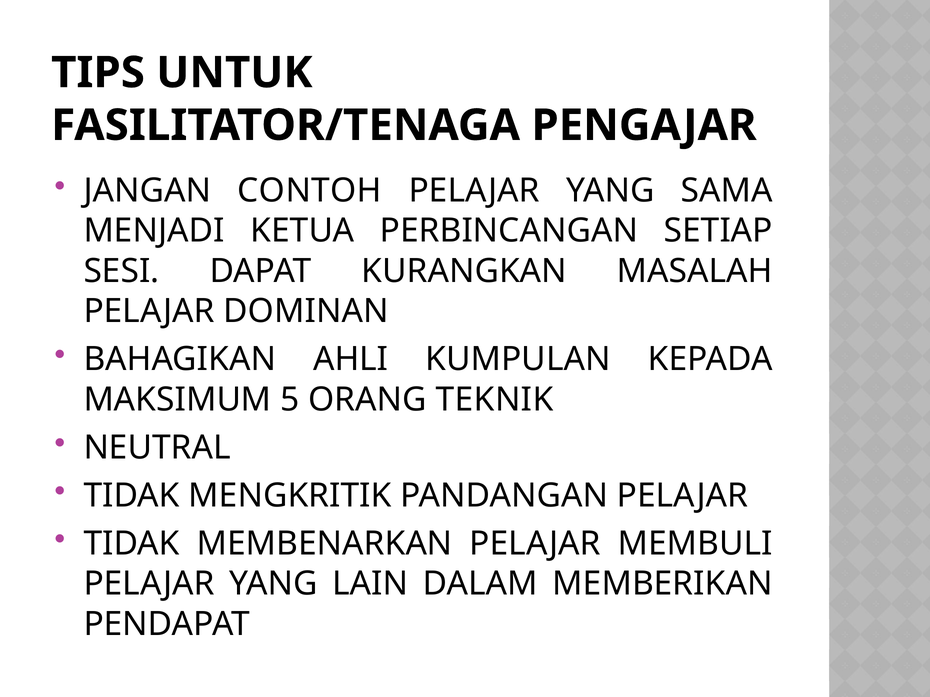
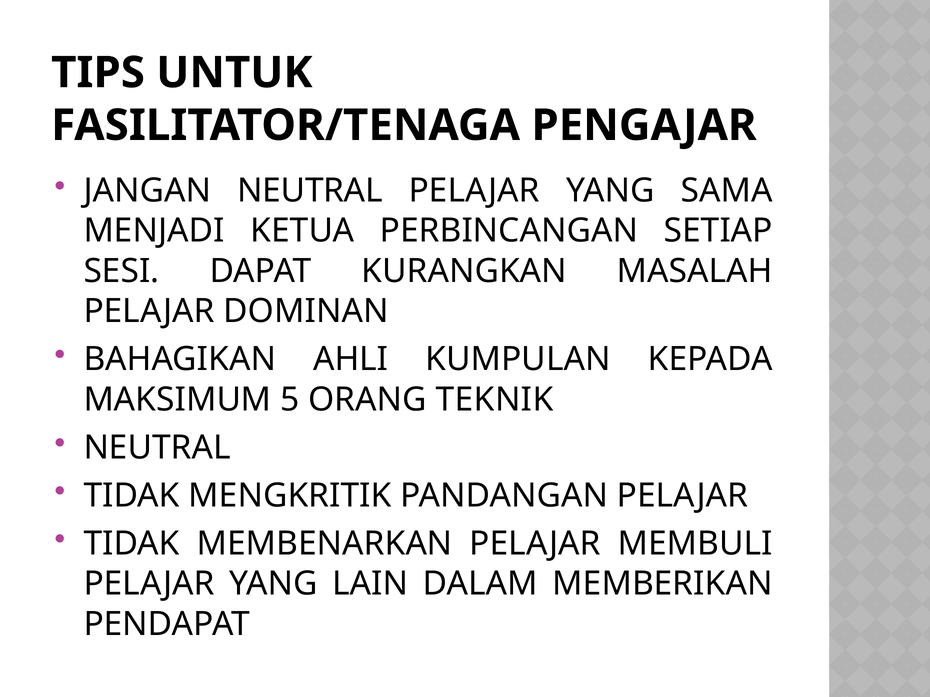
JANGAN CONTOH: CONTOH -> NEUTRAL
